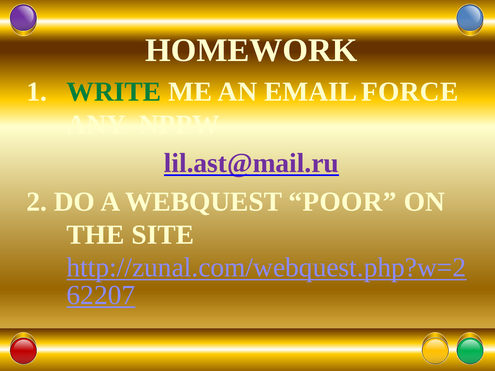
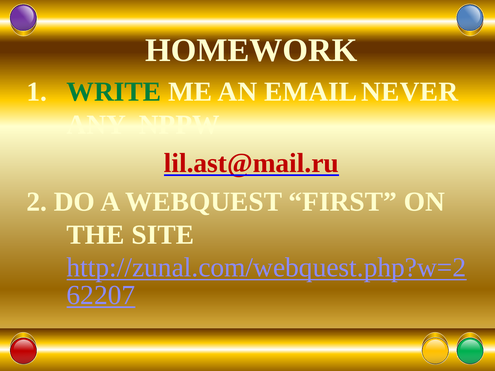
FORCE: FORCE -> NEVER
lil.ast@mail.ru colour: purple -> red
POOR: POOR -> FIRST
